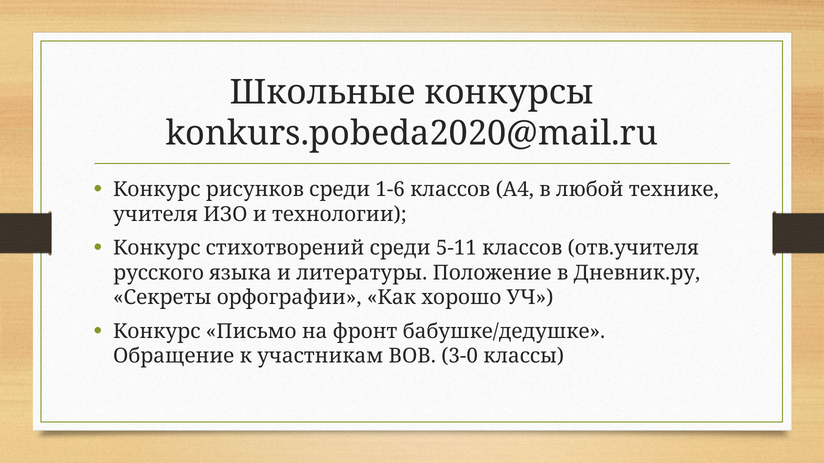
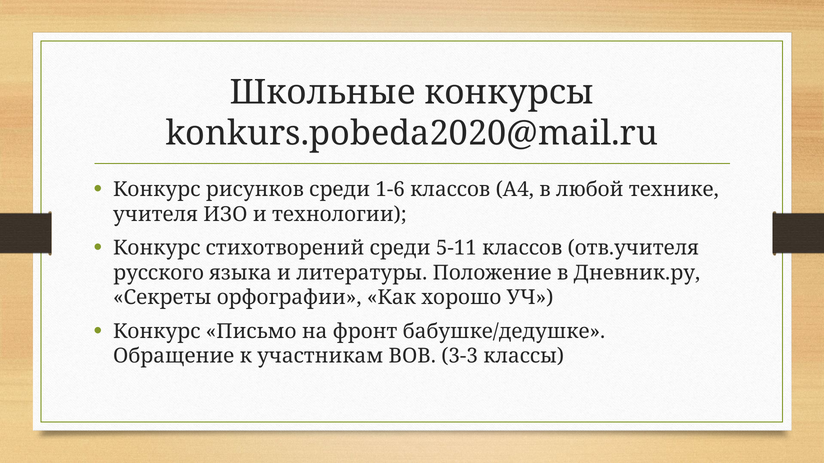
3-0: 3-0 -> 3-3
